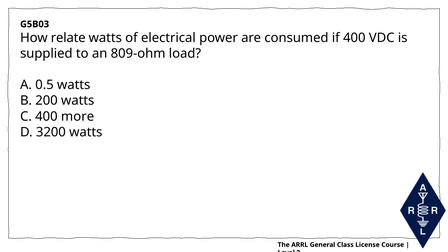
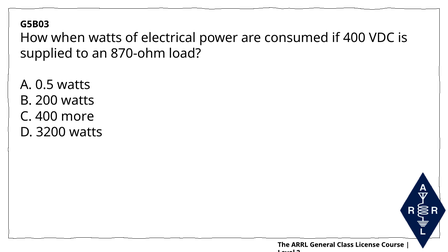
relate: relate -> when
809-ohm: 809-ohm -> 870-ohm
